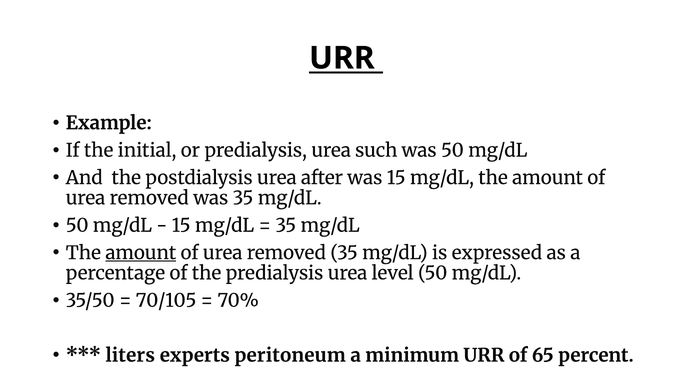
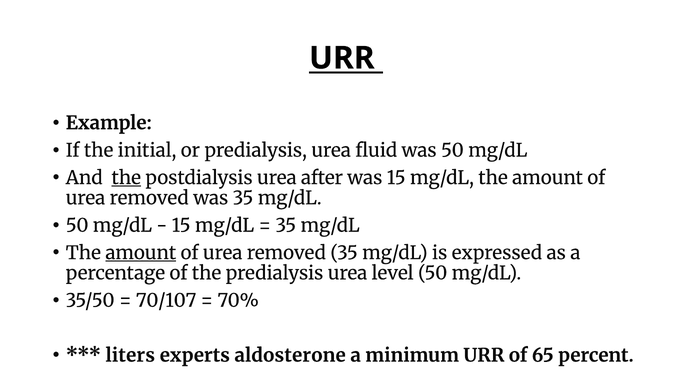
such: such -> fluid
the at (126, 178) underline: none -> present
70/105: 70/105 -> 70/107
peritoneum: peritoneum -> aldosterone
